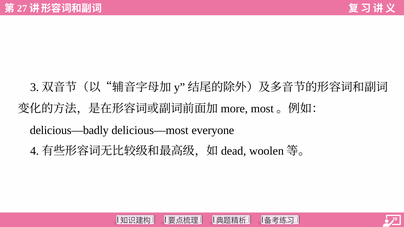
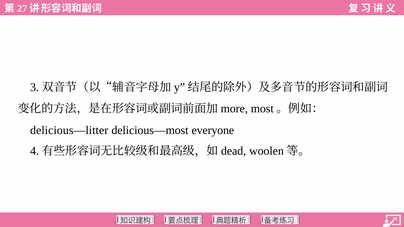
delicious—badly: delicious—badly -> delicious—litter
